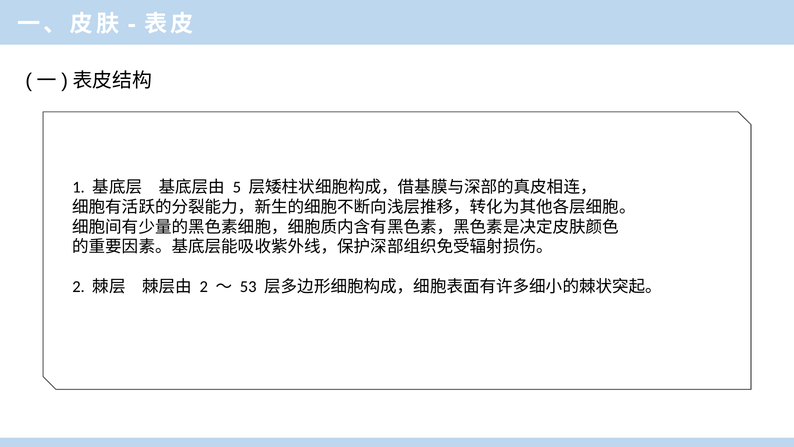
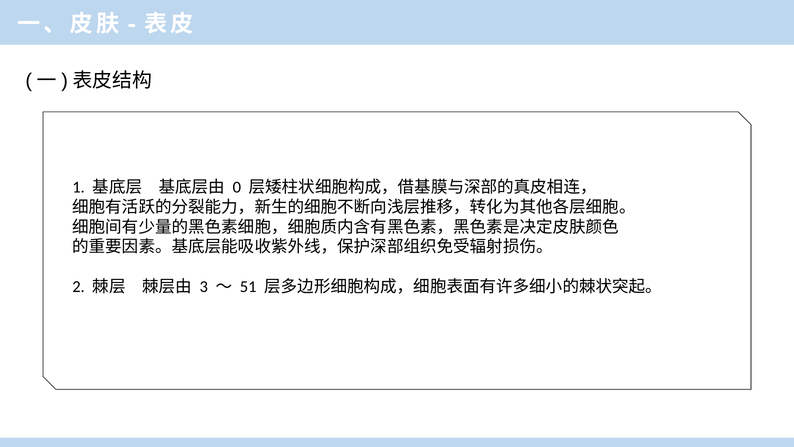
5: 5 -> 0
2 at (204, 286): 2 -> 3
53: 53 -> 51
